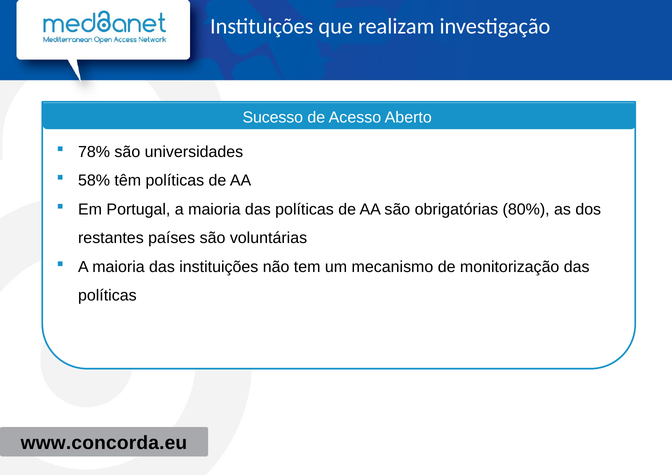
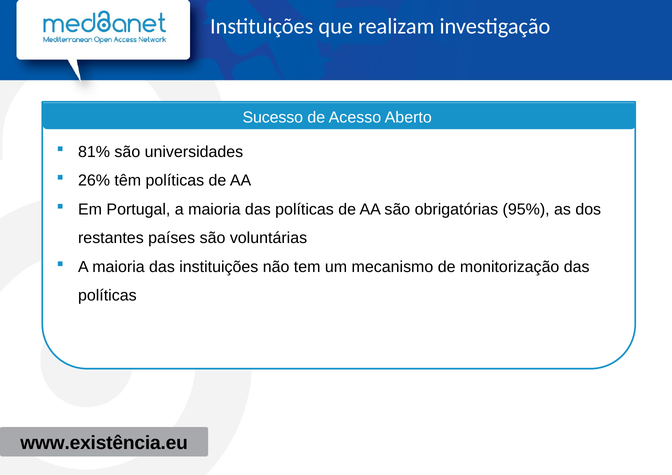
78%: 78% -> 81%
58%: 58% -> 26%
80%: 80% -> 95%
www.concorda.eu: www.concorda.eu -> www.existência.eu
